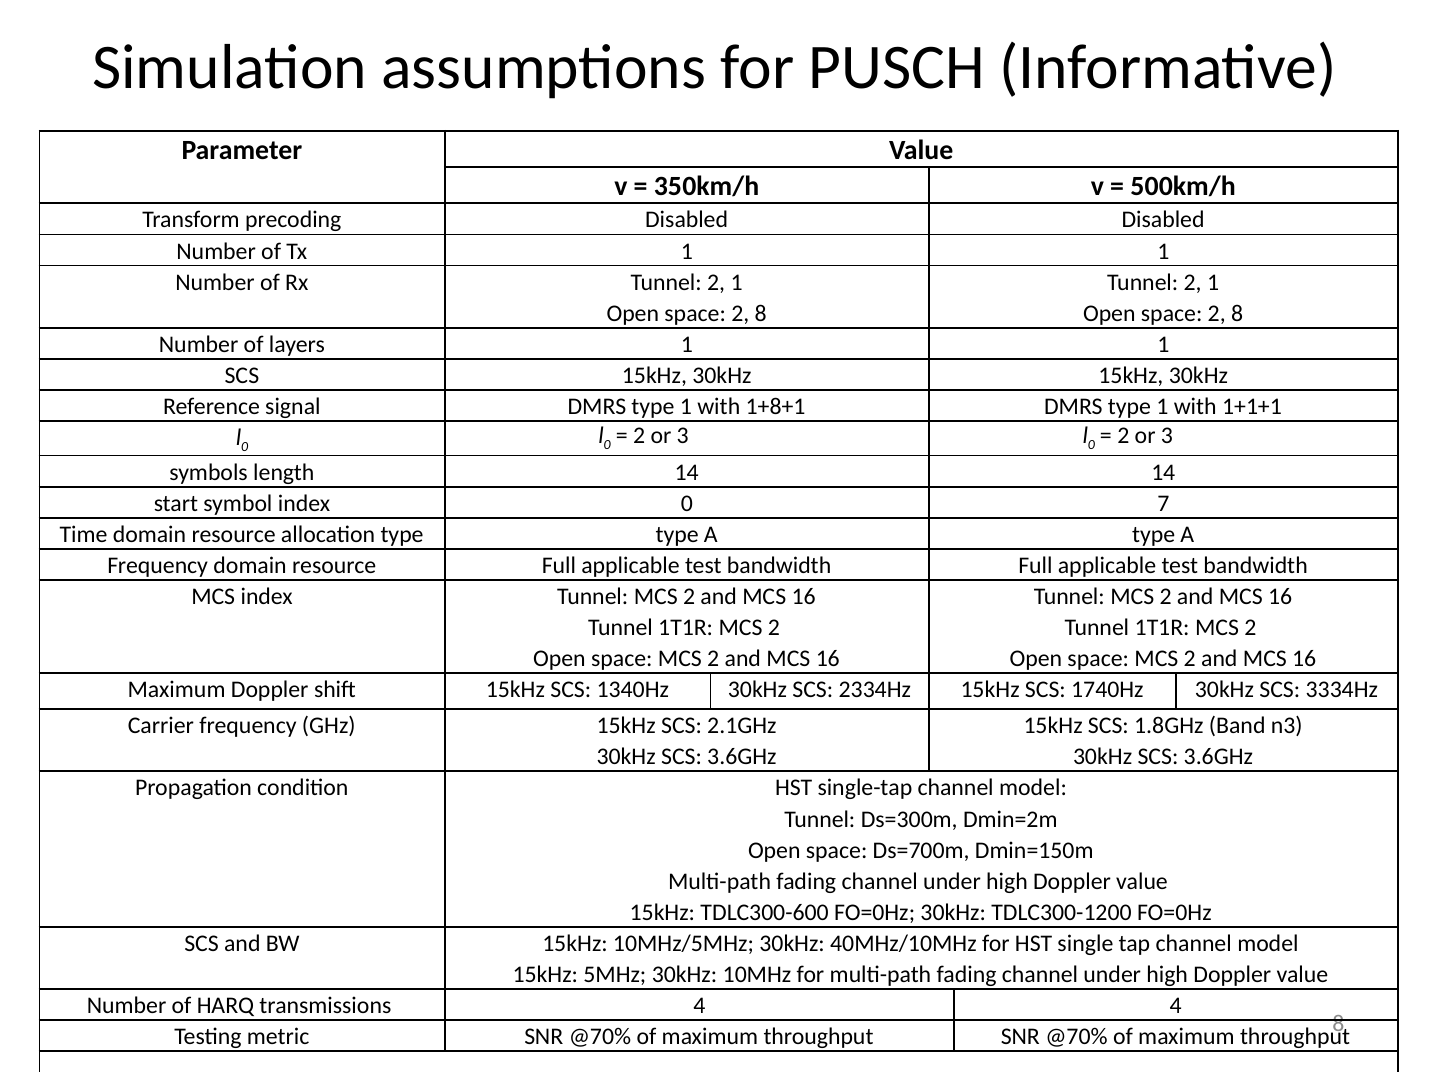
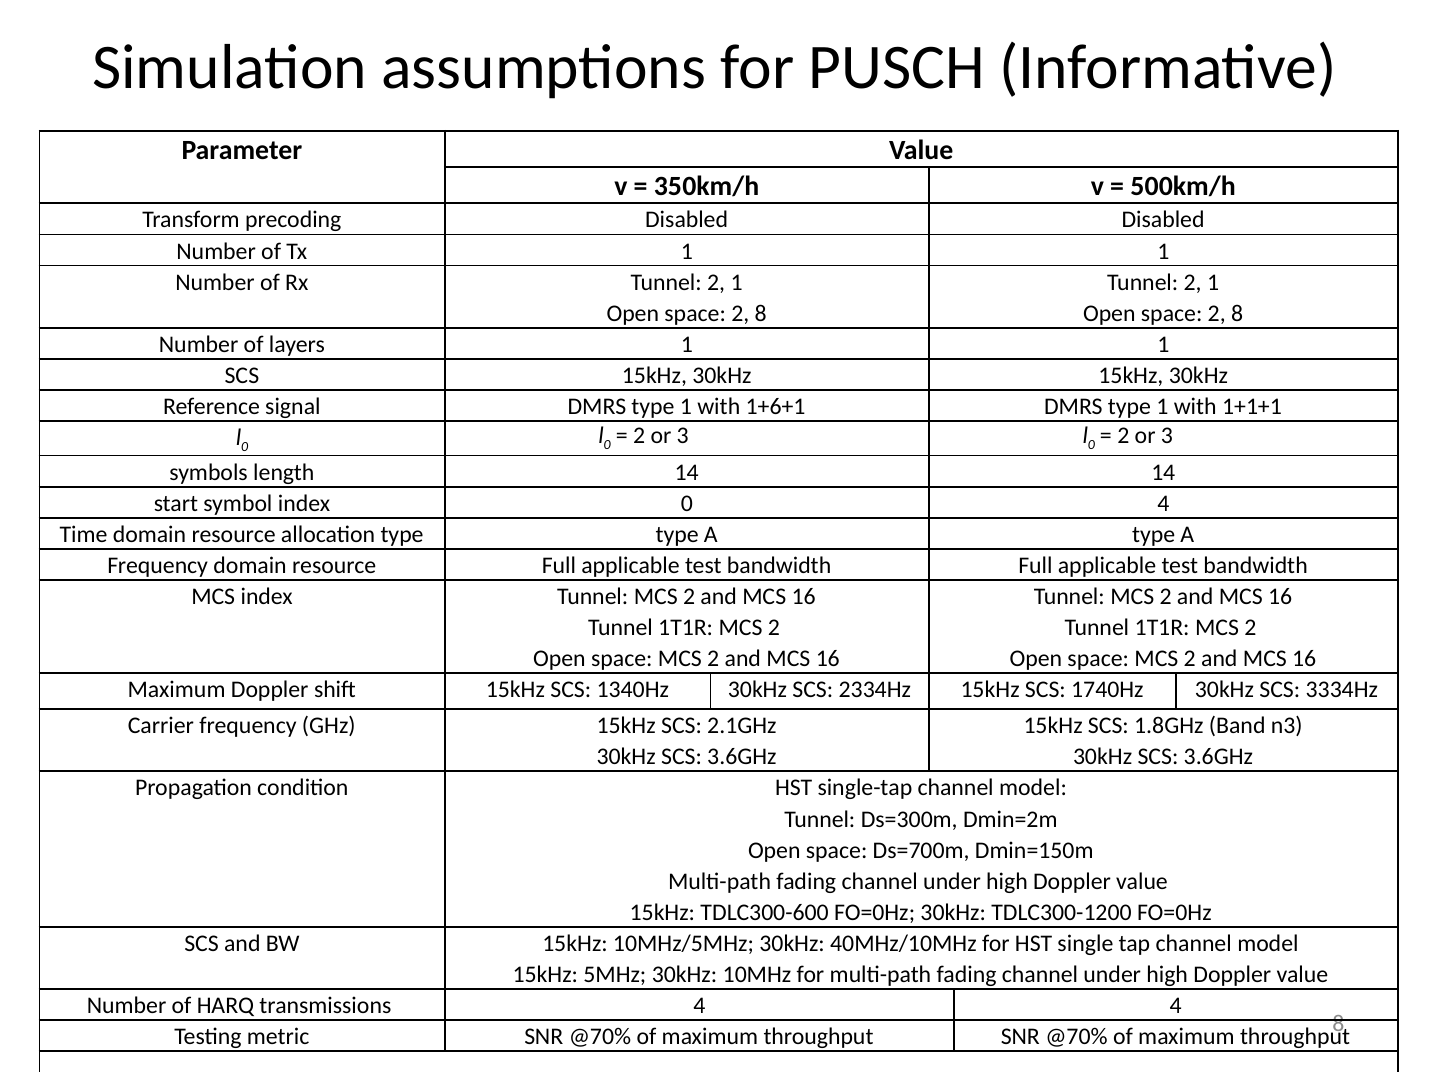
1+8+1: 1+8+1 -> 1+6+1
0 7: 7 -> 4
